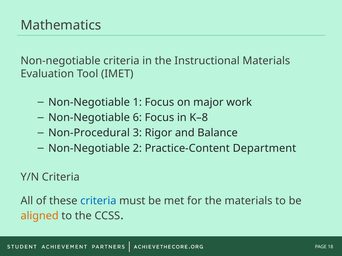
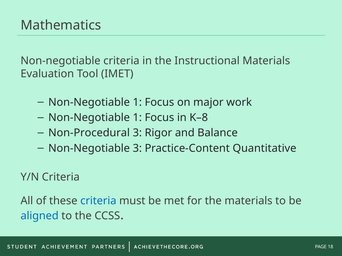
6 at (137, 118): 6 -> 1
Non-Negotiable 2: 2 -> 3
Department: Department -> Quantitative
aligned colour: orange -> blue
